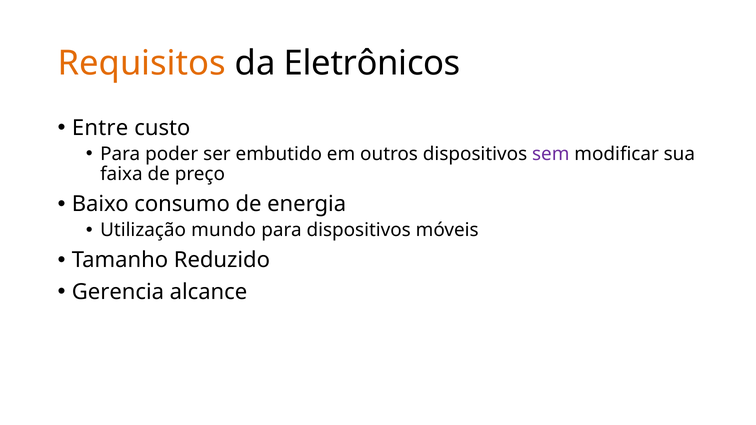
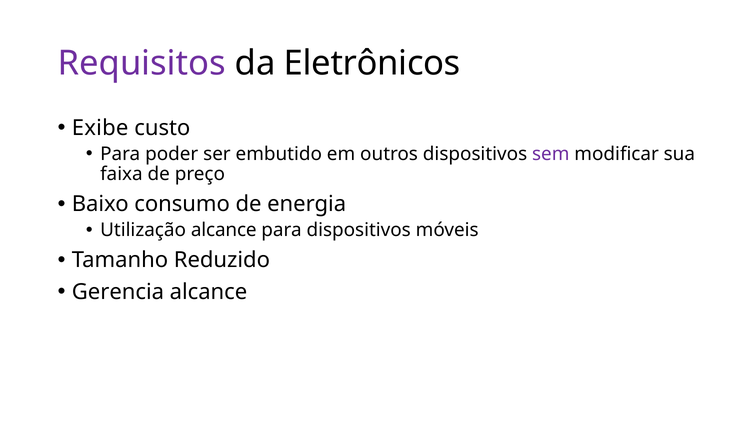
Requisitos colour: orange -> purple
Entre: Entre -> Exibe
Utilização mundo: mundo -> alcance
